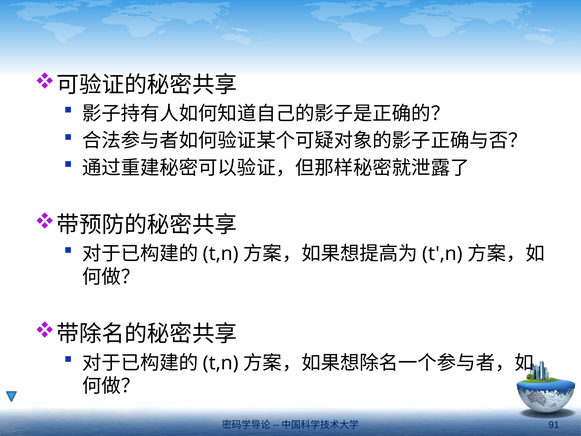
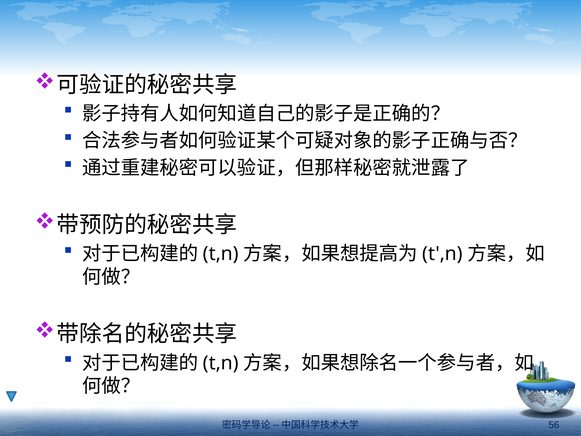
91: 91 -> 56
